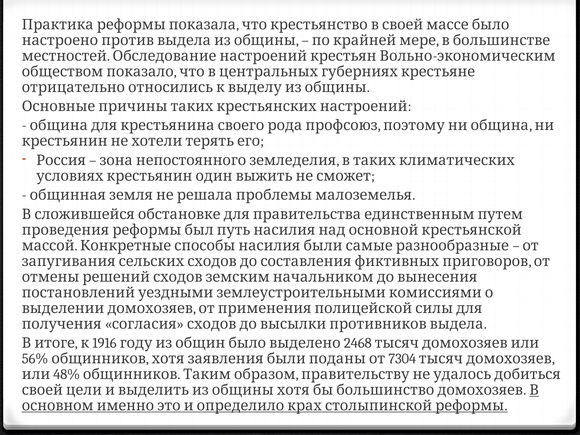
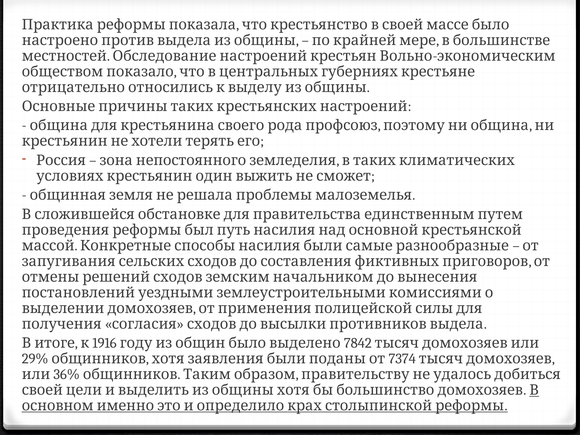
2468: 2468 -> 7842
56%: 56% -> 29%
7304: 7304 -> 7374
48%: 48% -> 36%
